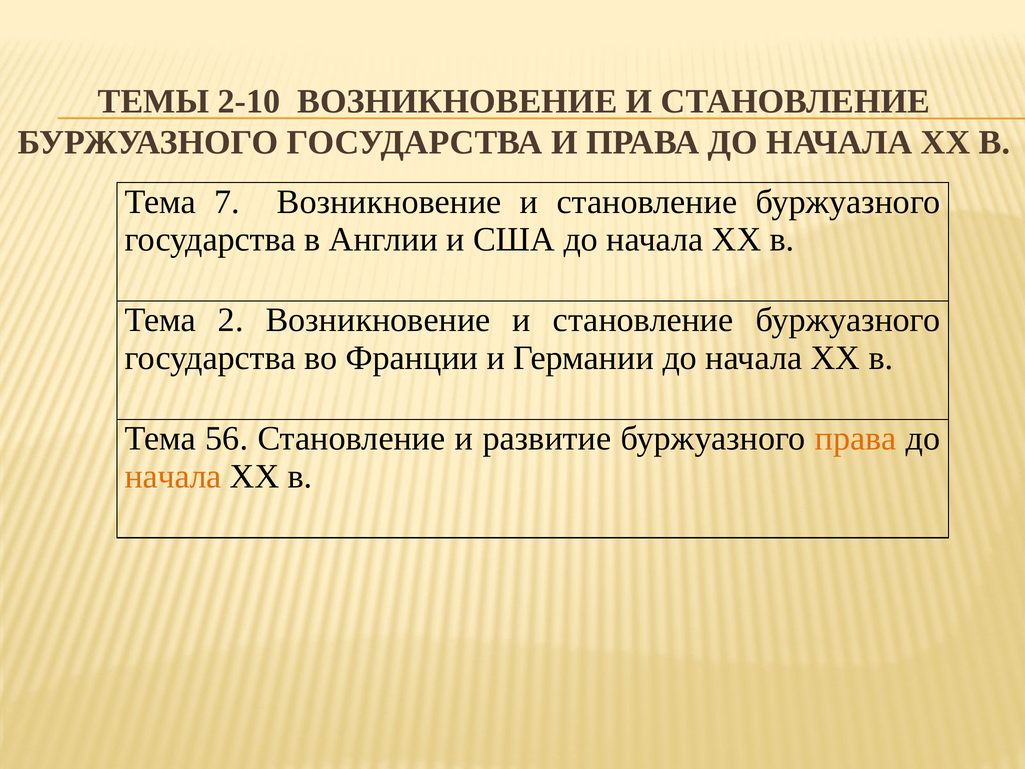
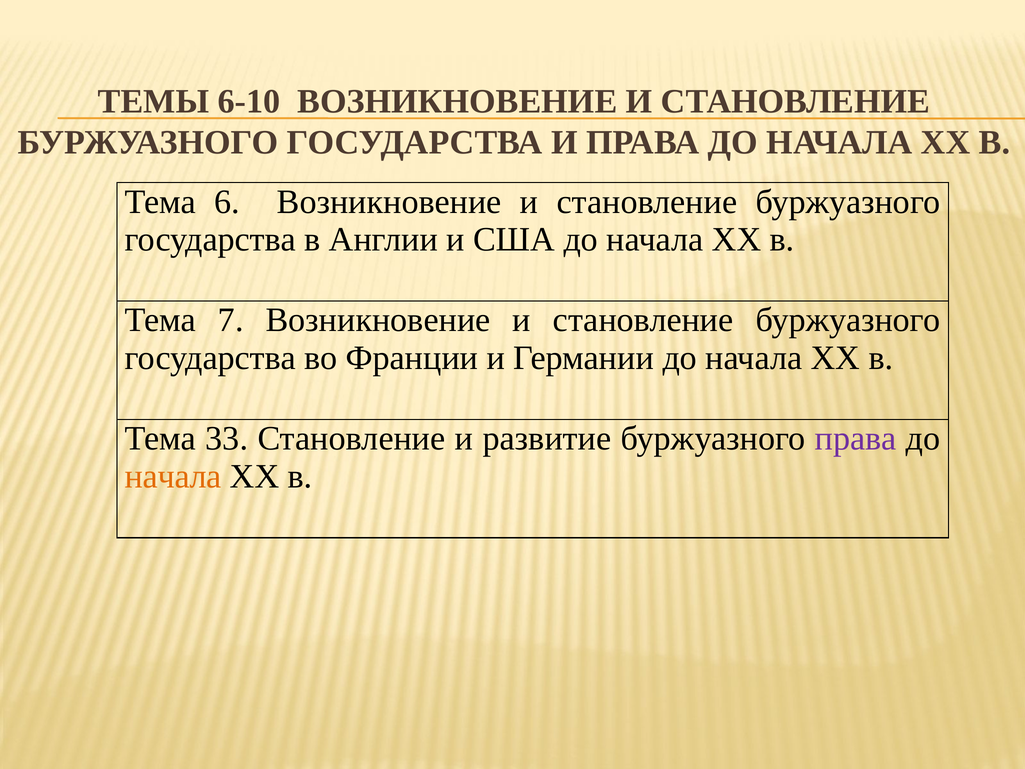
2-10: 2-10 -> 6-10
7: 7 -> 6
2: 2 -> 7
56: 56 -> 33
права at (856, 438) colour: orange -> purple
